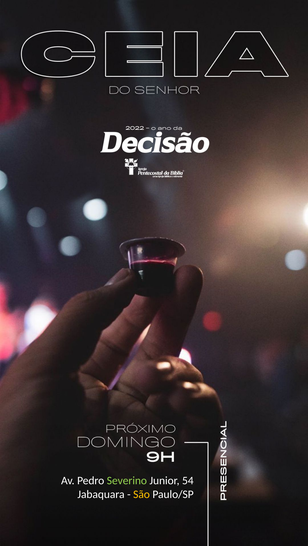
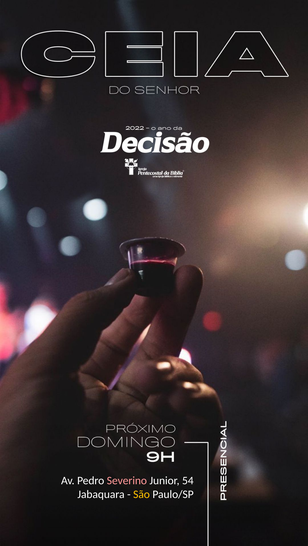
Severino colour: light green -> pink
